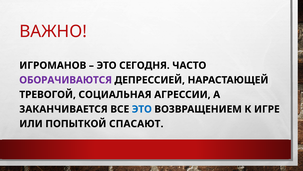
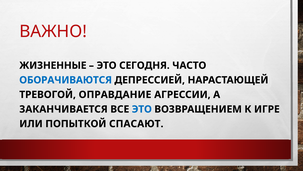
ИГРОМАНОВ: ИГРОМАНОВ -> ЖИЗНЕННЫЕ
ОБОРАЧИВАЮТСЯ colour: purple -> blue
СОЦИАЛЬНАЯ: СОЦИАЛЬНАЯ -> ОПРАВДАНИЕ
